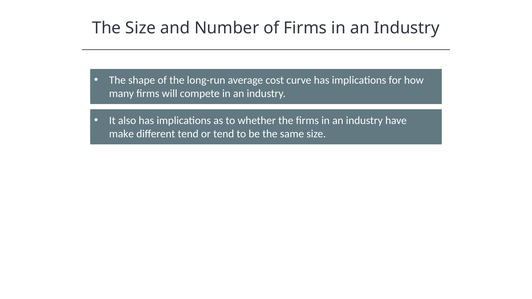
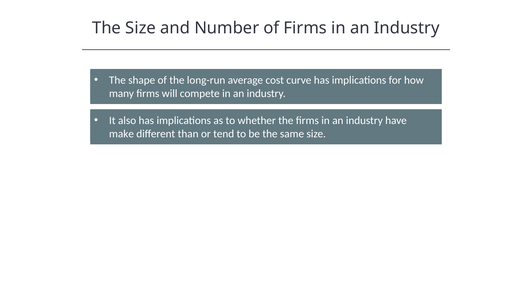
different tend: tend -> than
